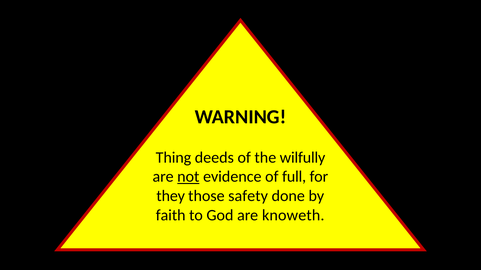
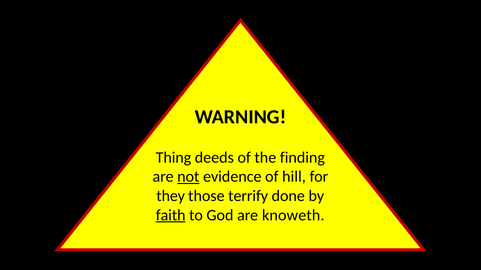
wilfully: wilfully -> finding
full: full -> hill
safety: safety -> terrify
faith underline: none -> present
